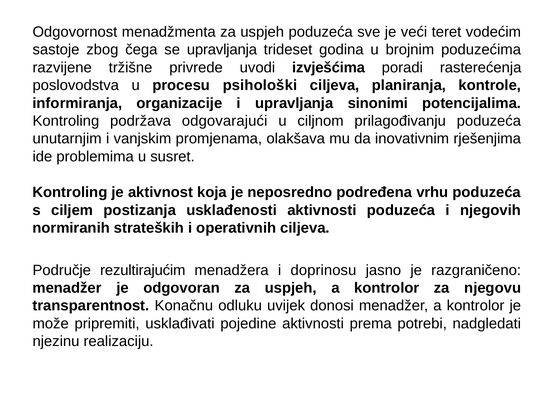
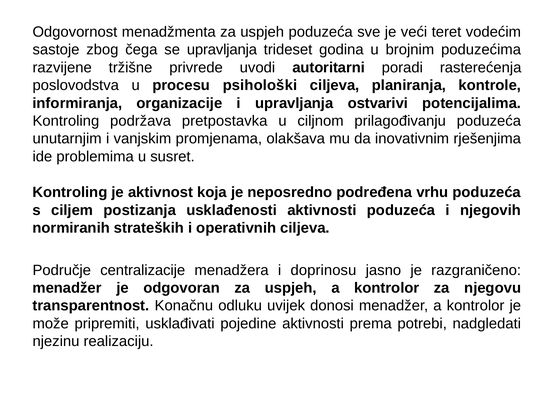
izvješćima: izvješćima -> autoritarni
sinonimi: sinonimi -> ostvarivi
odgovarajući: odgovarajući -> pretpostavka
rezultirajućim: rezultirajućim -> centralizacije
